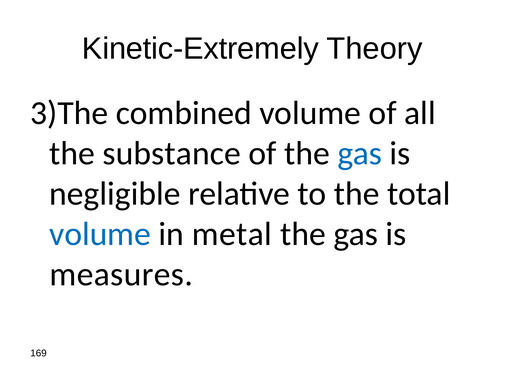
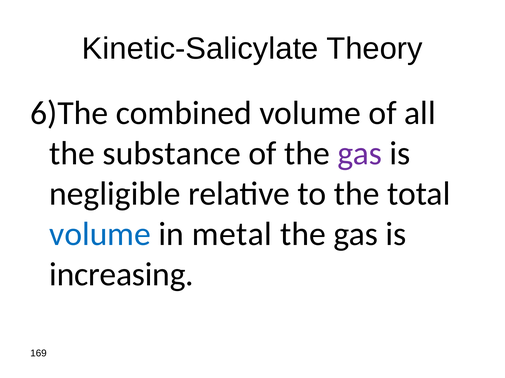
Kinetic-Extremely: Kinetic-Extremely -> Kinetic-Salicylate
3)The: 3)The -> 6)The
gas at (360, 154) colour: blue -> purple
measures: measures -> increasing
